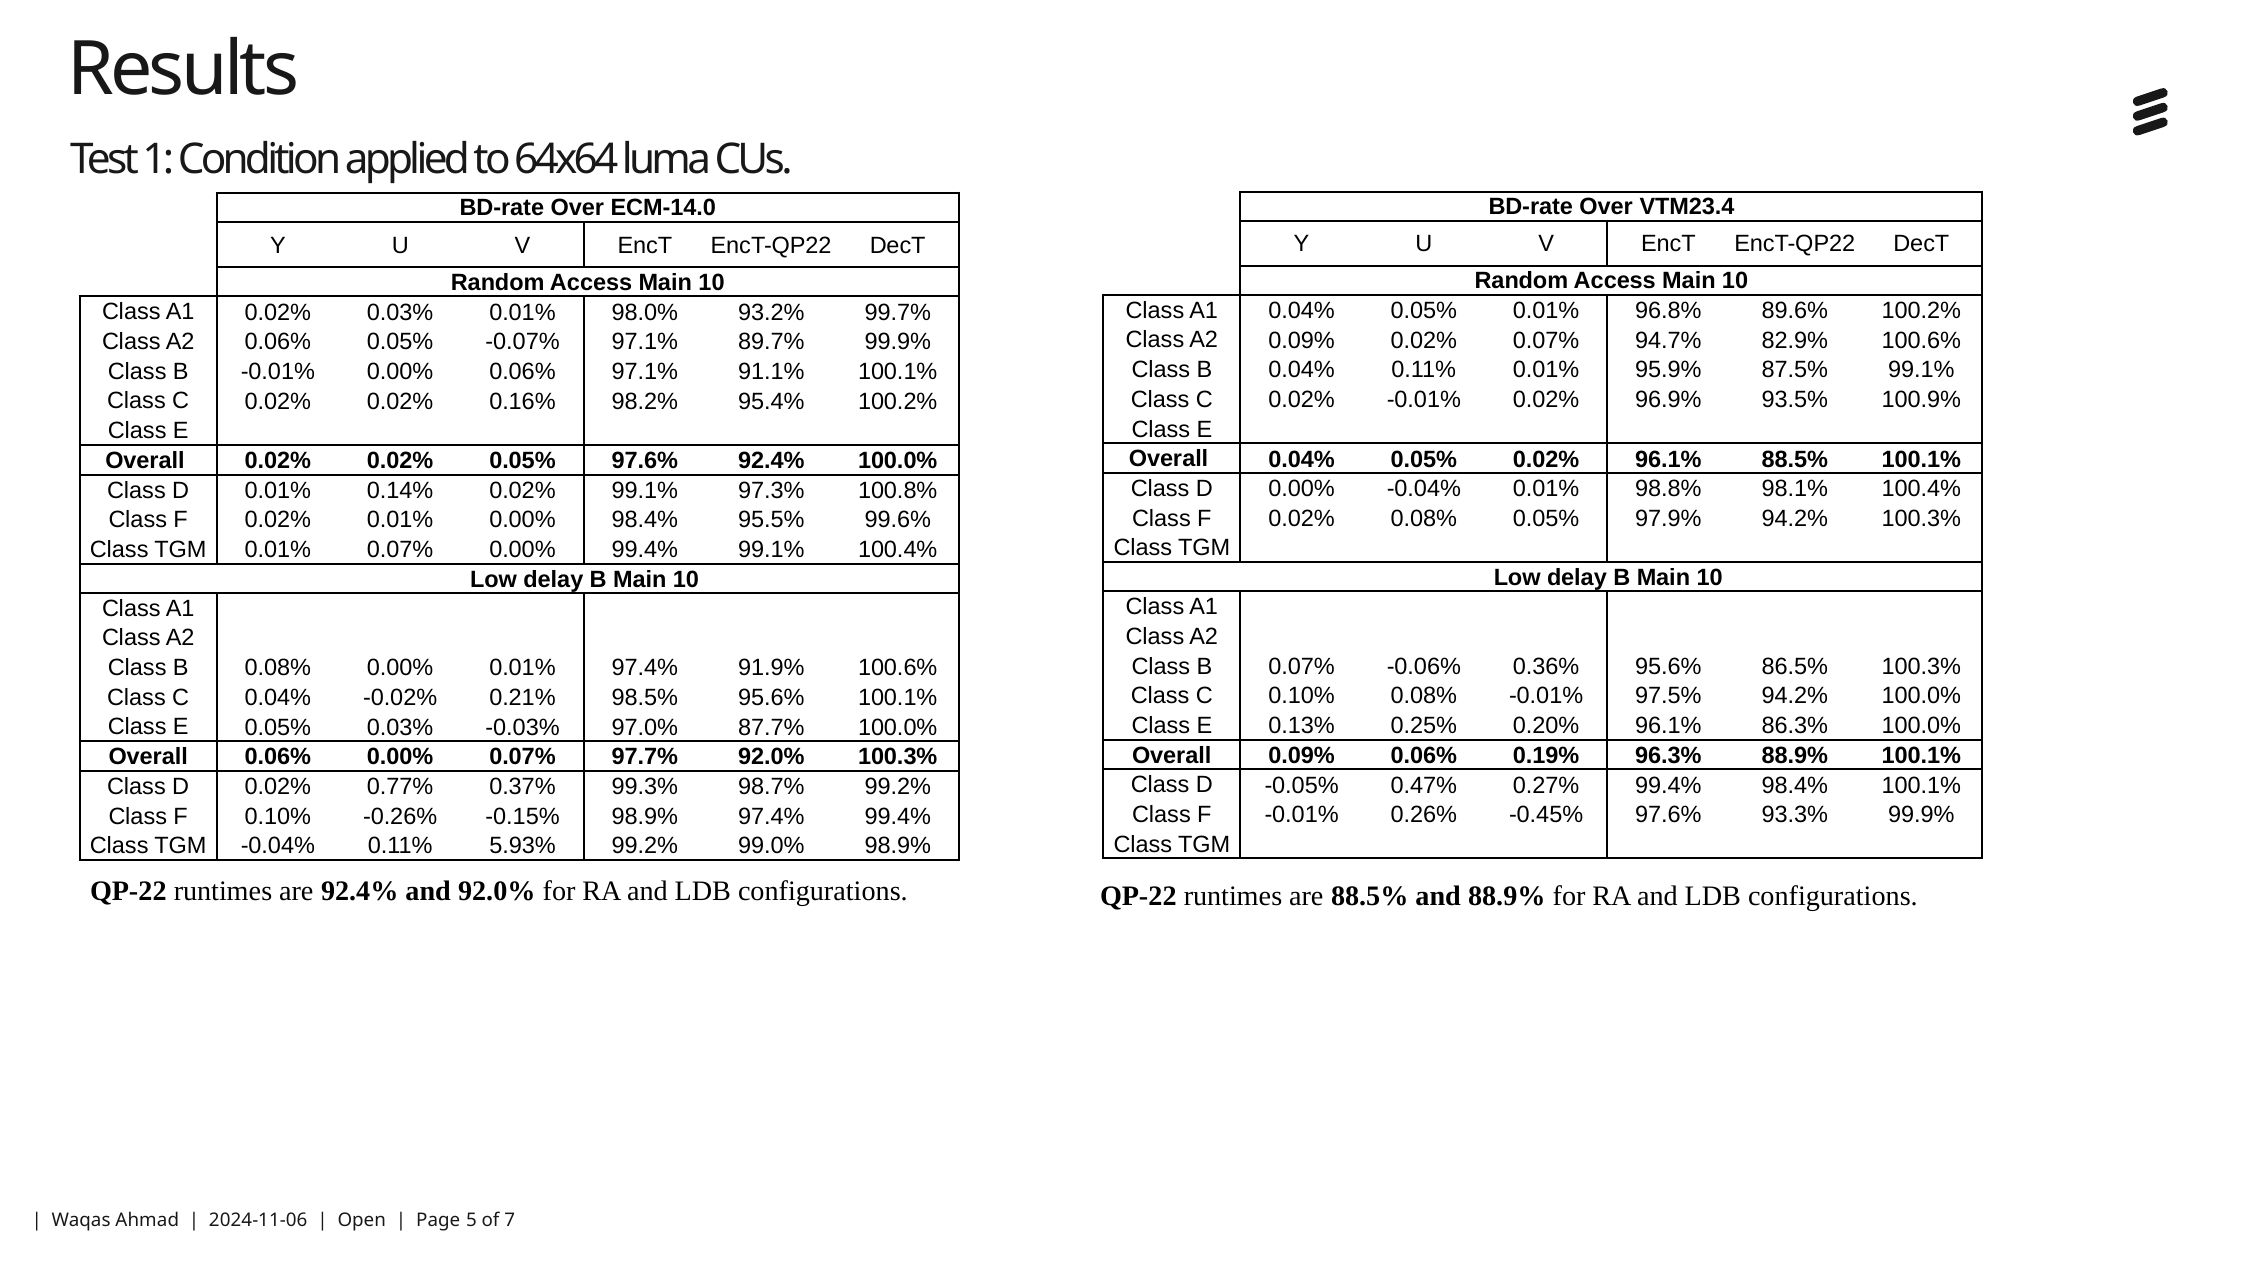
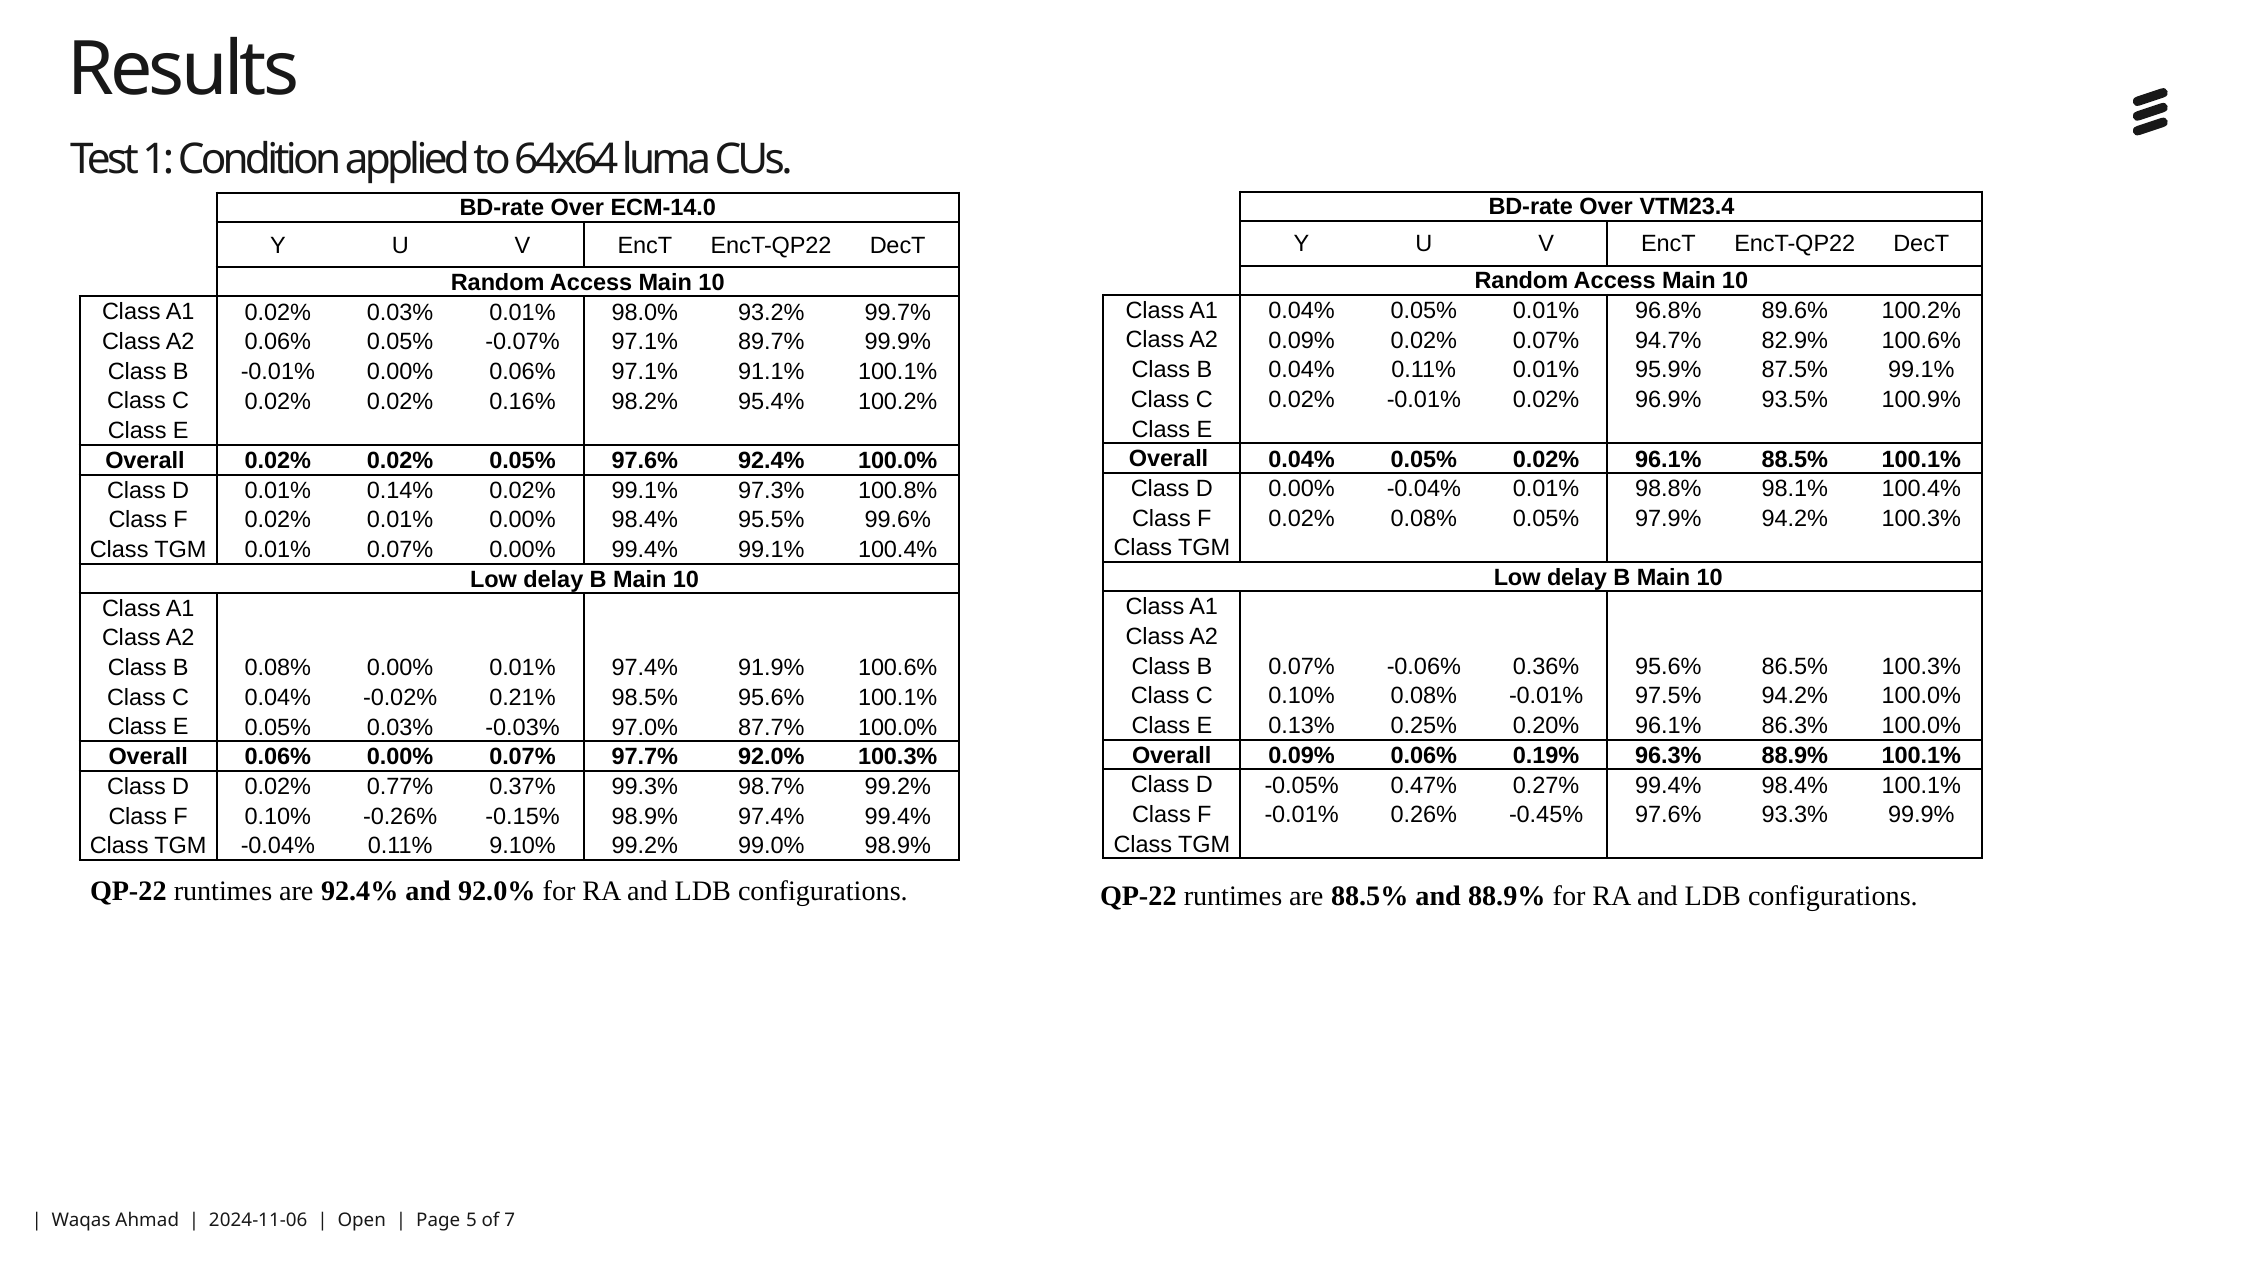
5.93%: 5.93% -> 9.10%
